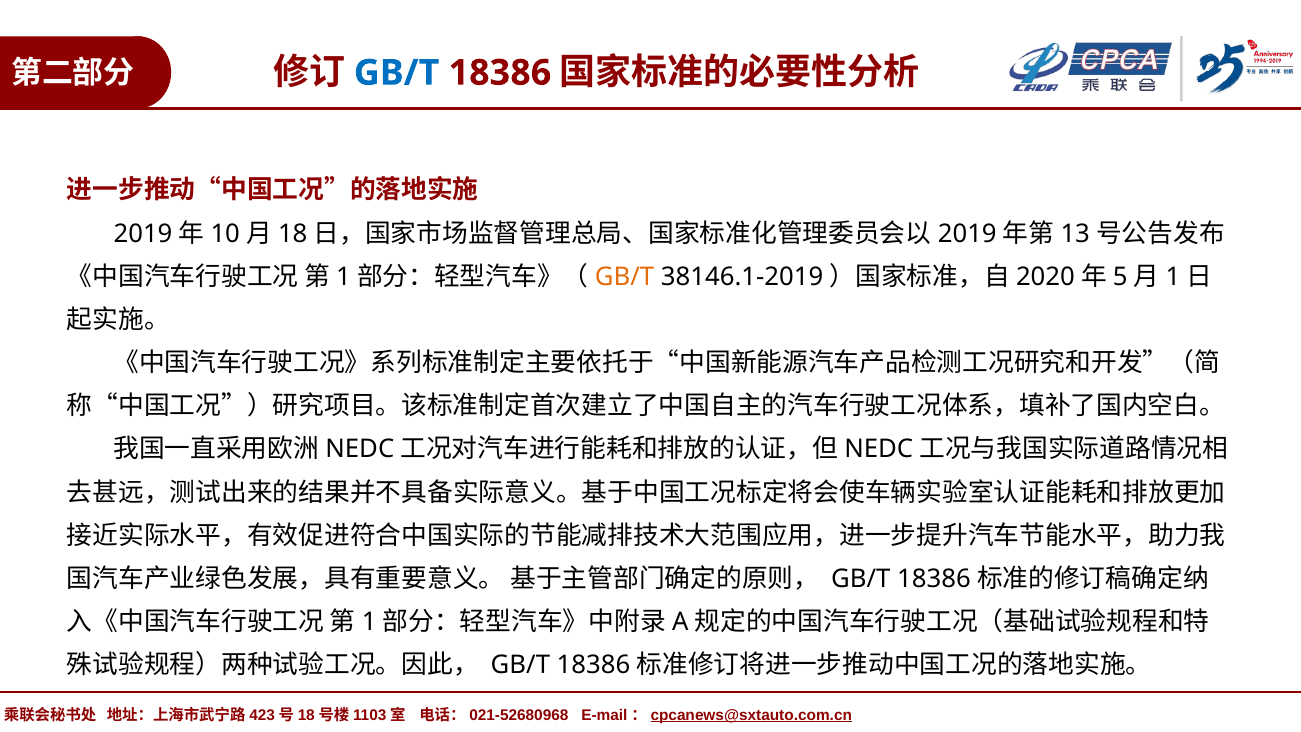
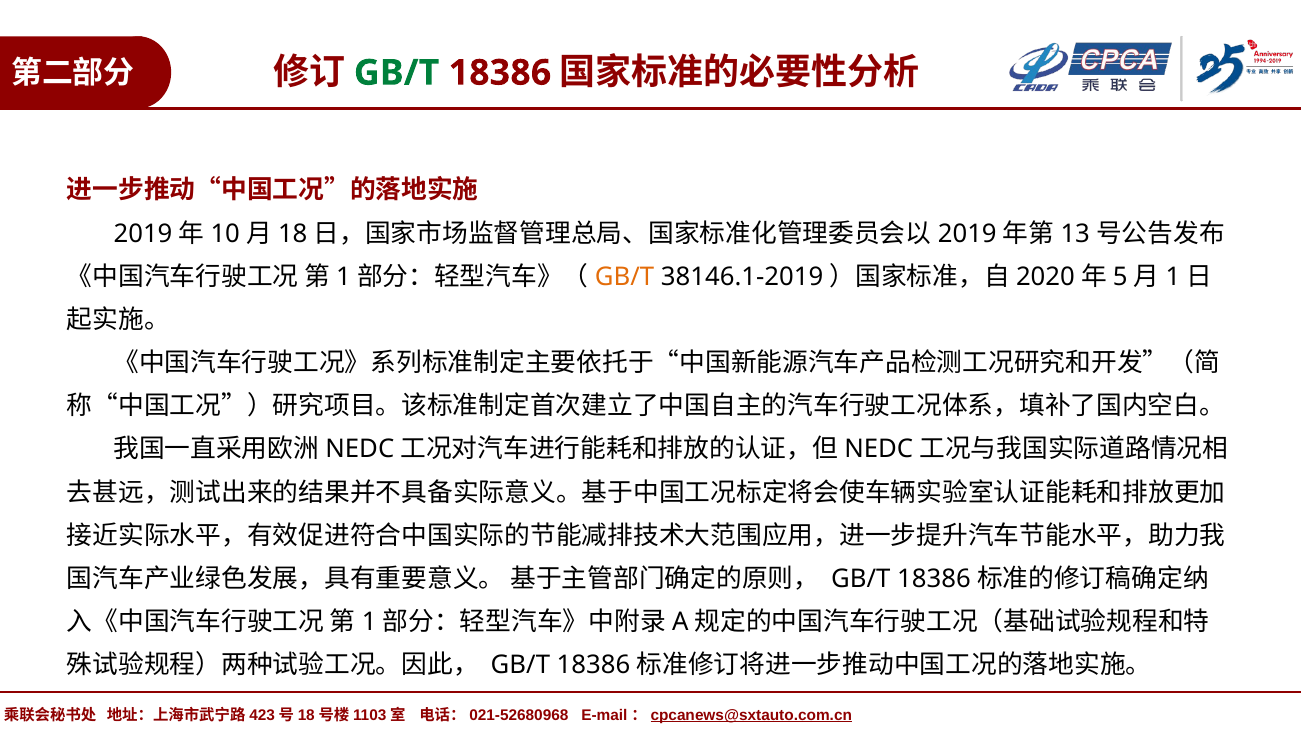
GB/T at (397, 73) colour: blue -> green
